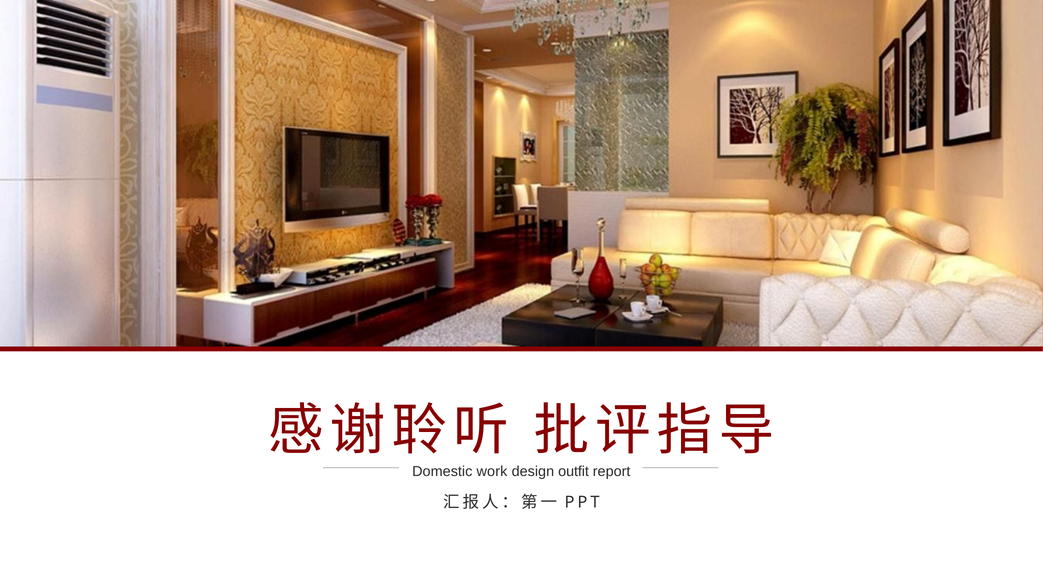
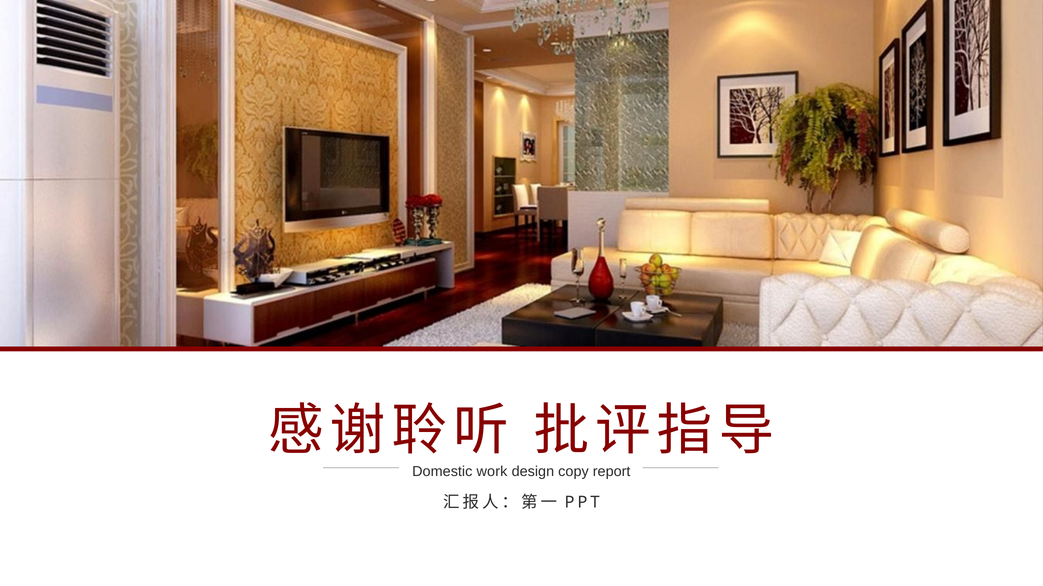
outfit: outfit -> copy
